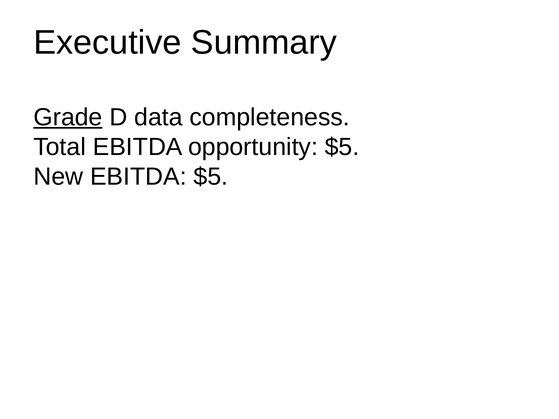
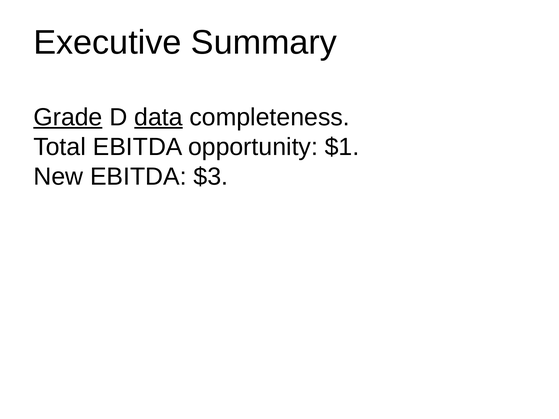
data underline: none -> present
opportunity $5: $5 -> $1
EBITDA $5: $5 -> $3
